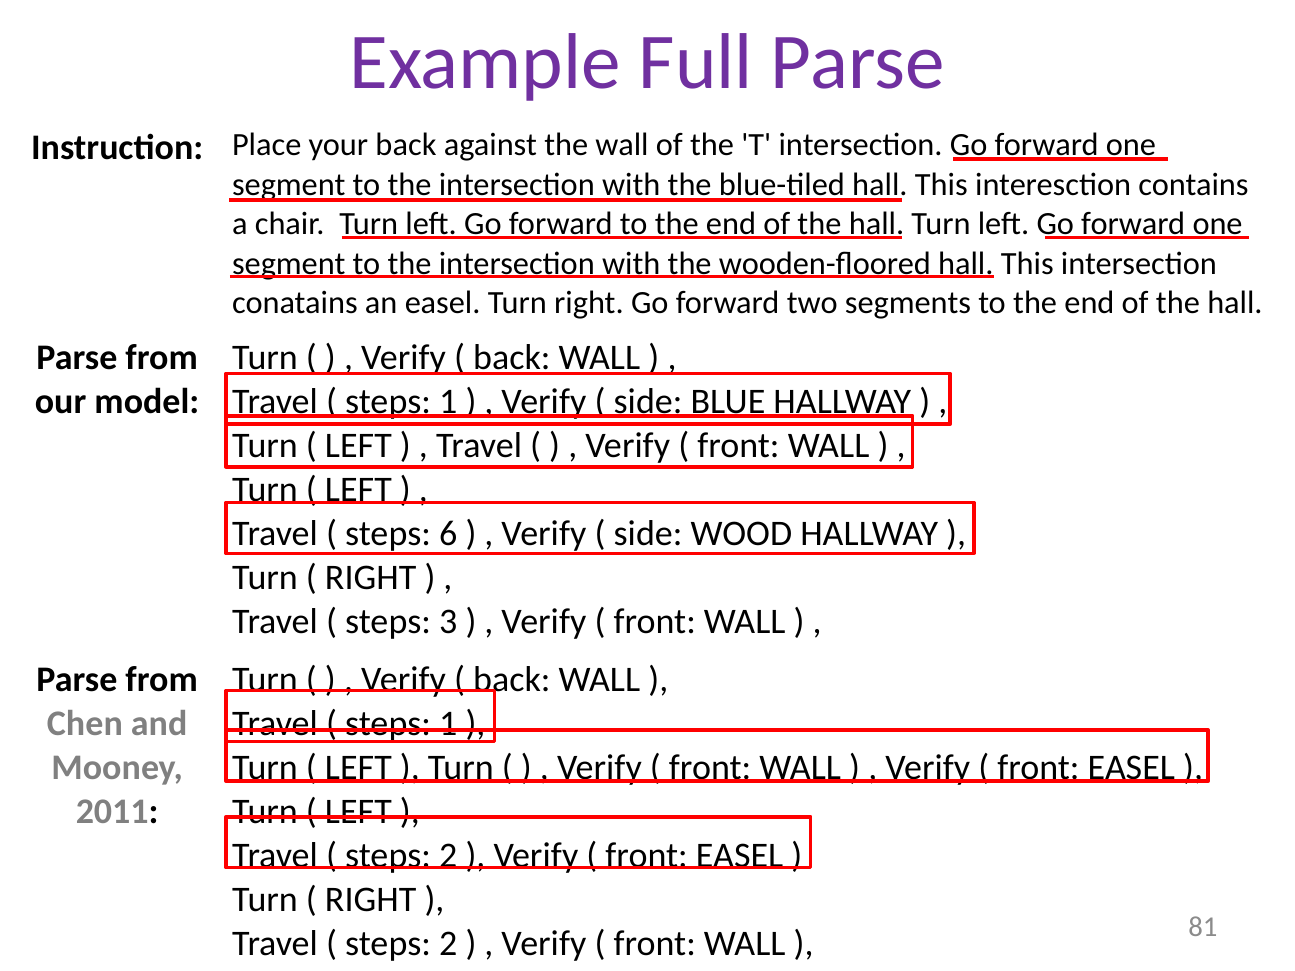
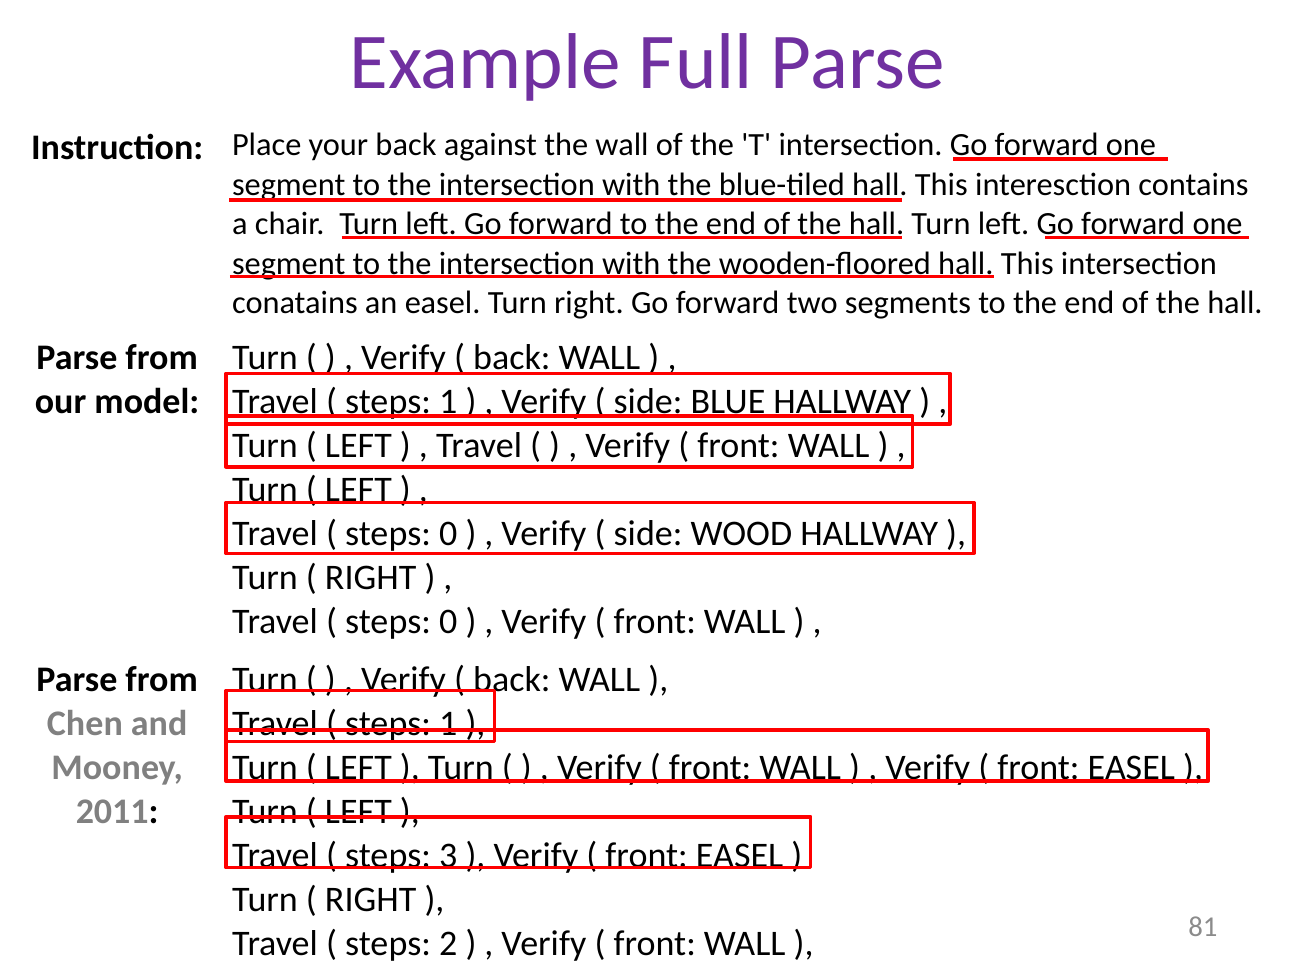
6 at (448, 534): 6 -> 0
3 at (448, 622): 3 -> 0
2 at (448, 856): 2 -> 3
